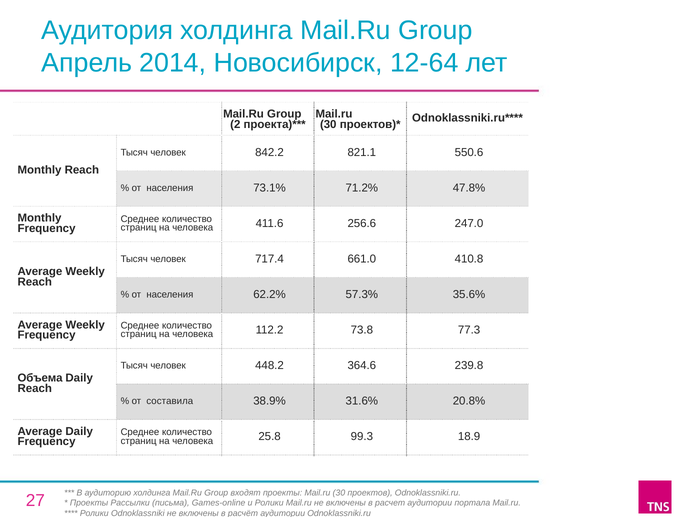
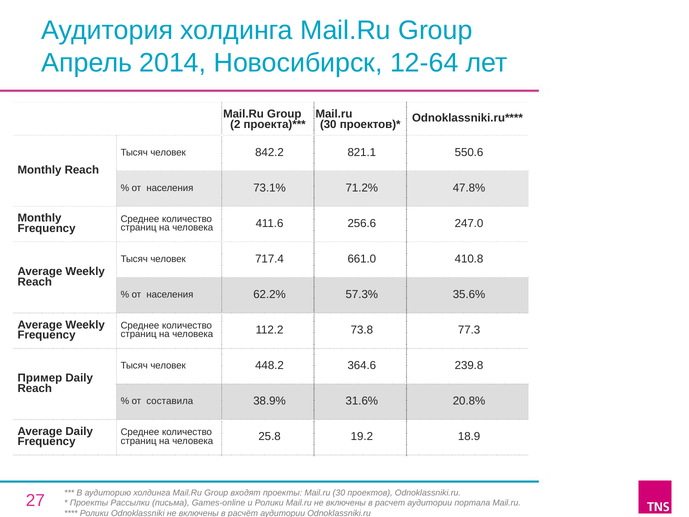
Объема: Объема -> Пример
99.3: 99.3 -> 19.2
